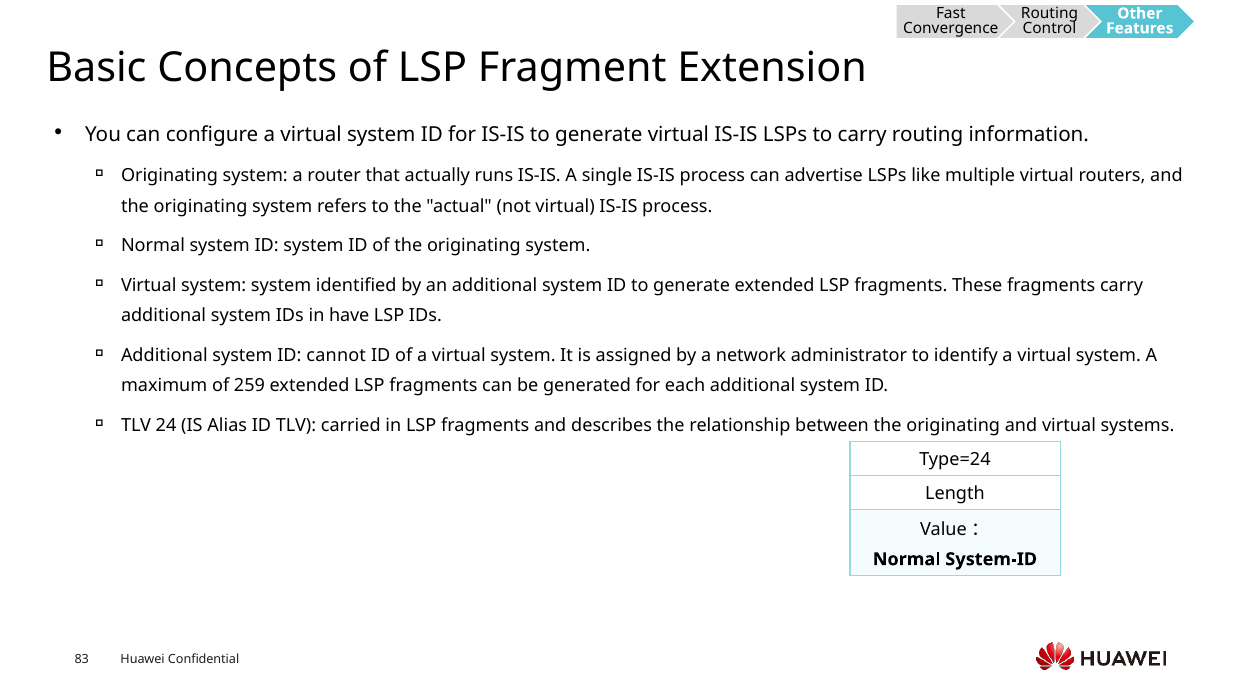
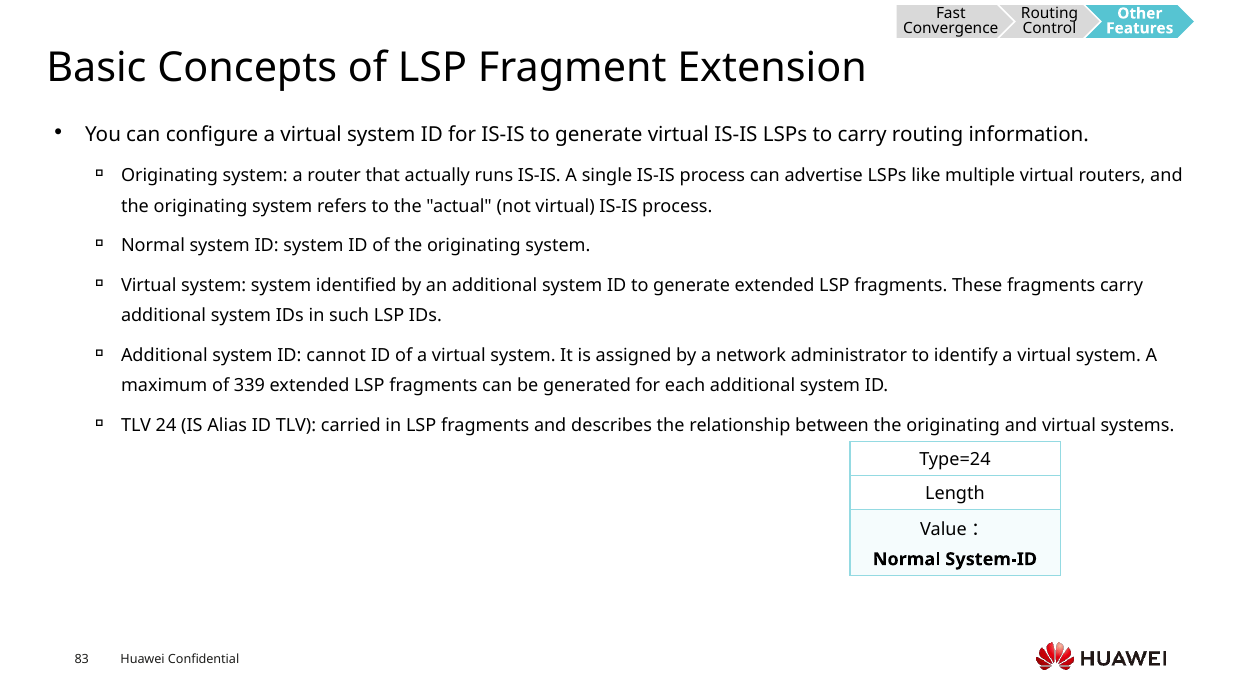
have: have -> such
259: 259 -> 339
